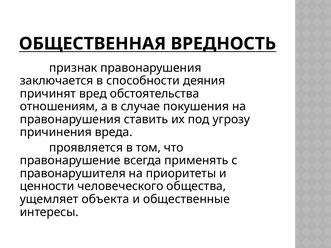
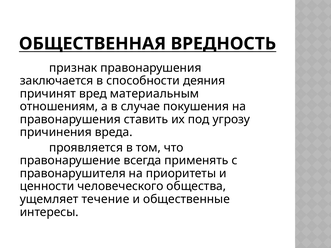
обстоятельства: обстоятельства -> материальным
объекта: объекта -> течение
